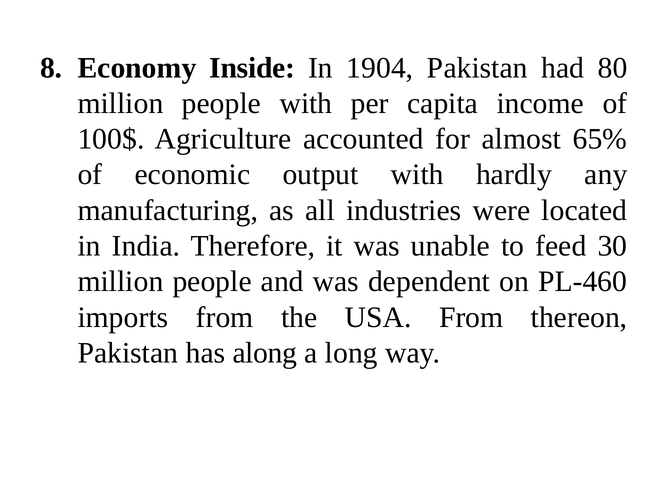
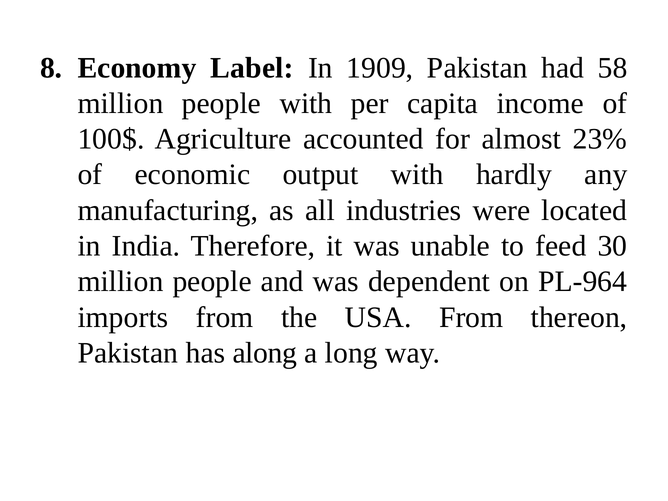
Inside: Inside -> Label
1904: 1904 -> 1909
80: 80 -> 58
65%: 65% -> 23%
PL-460: PL-460 -> PL-964
